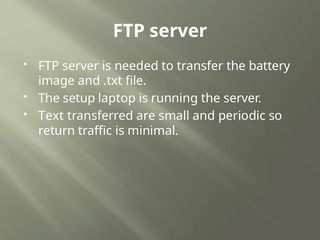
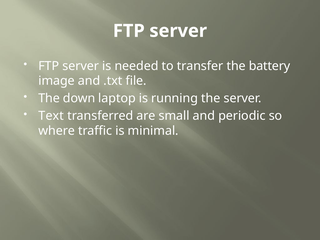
setup: setup -> down
return: return -> where
